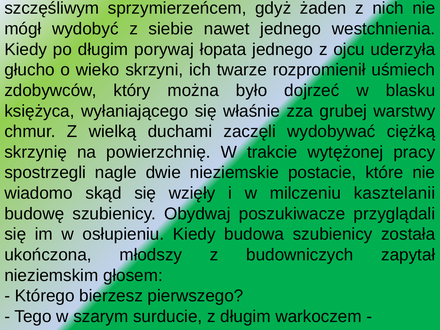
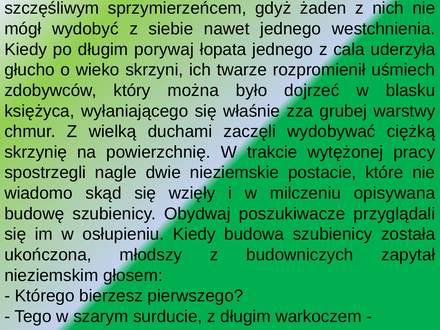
ojcu: ojcu -> cala
kasztelanii: kasztelanii -> opisywana
